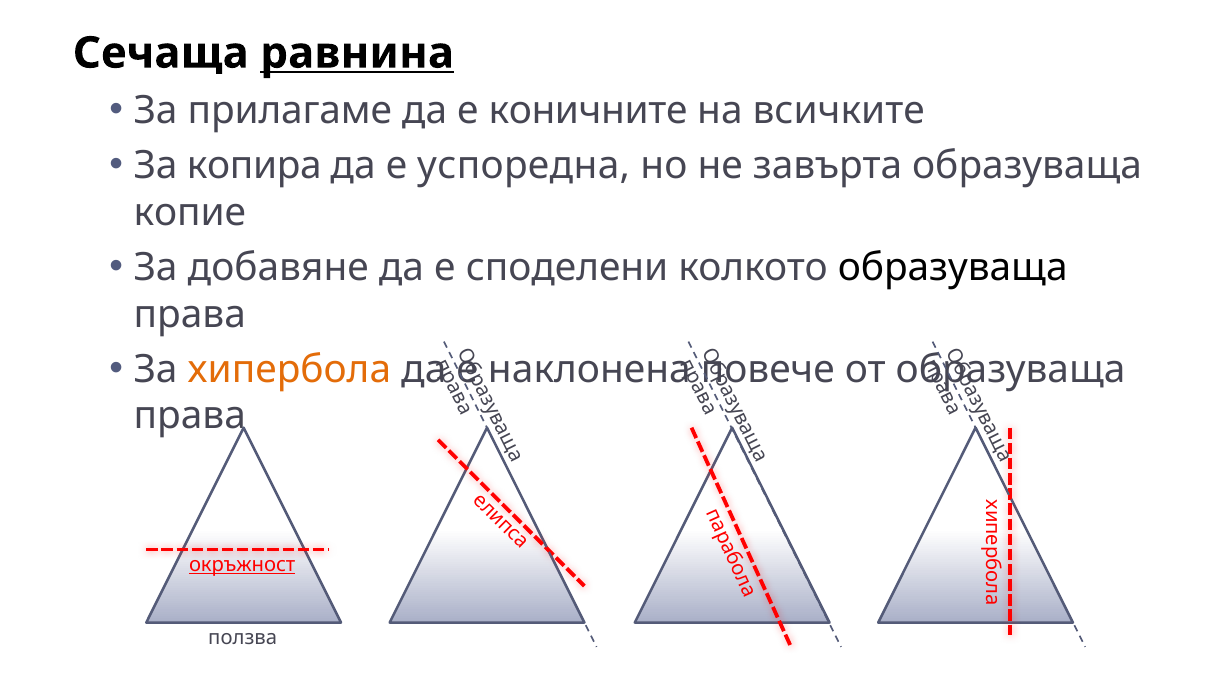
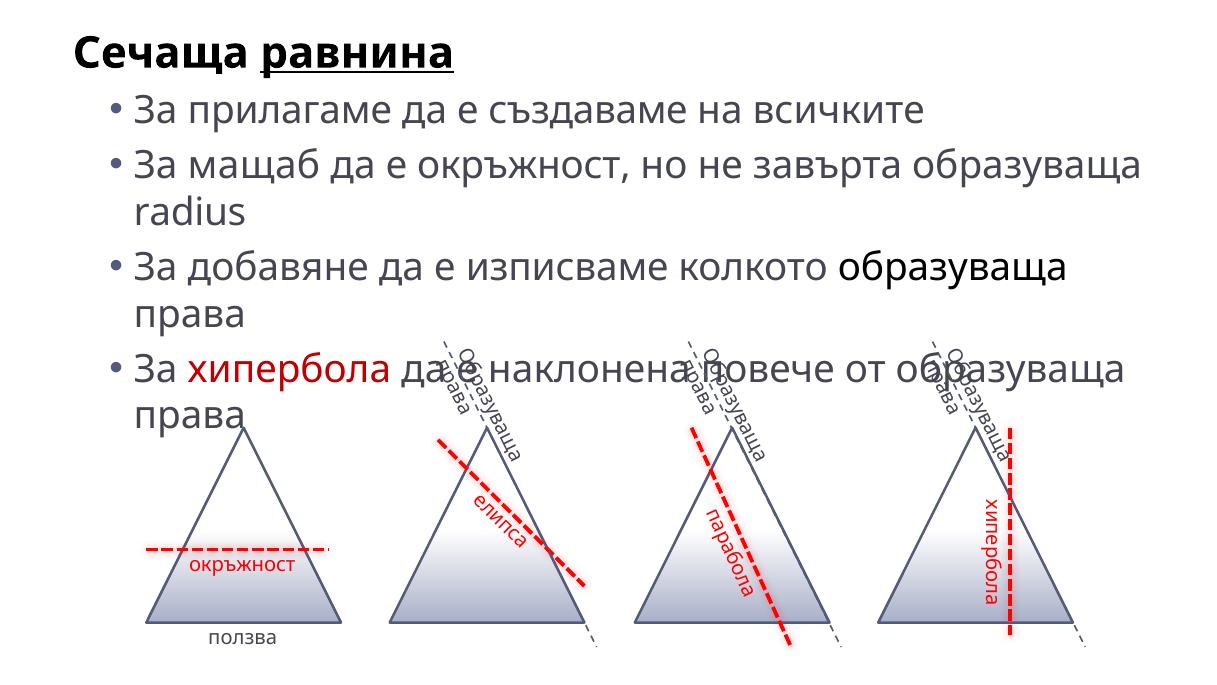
коничните: коничните -> създаваме
копира: копира -> мащаб
е успоредна: успоредна -> окръжност
копие: копие -> radius
споделени: споделени -> изписваме
хипербола colour: orange -> red
окръжност at (242, 564) underline: present -> none
